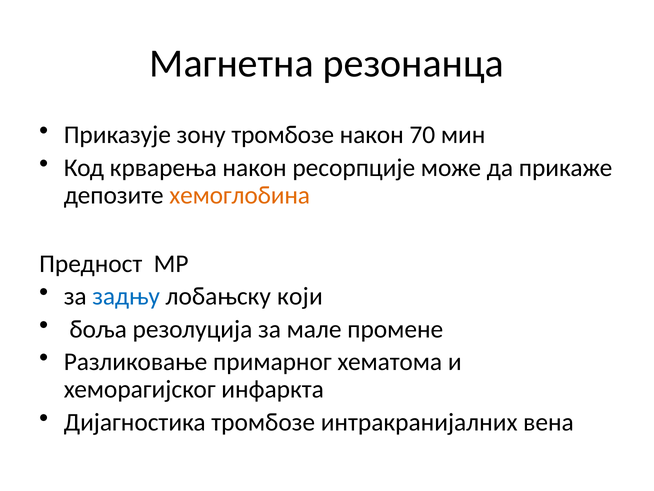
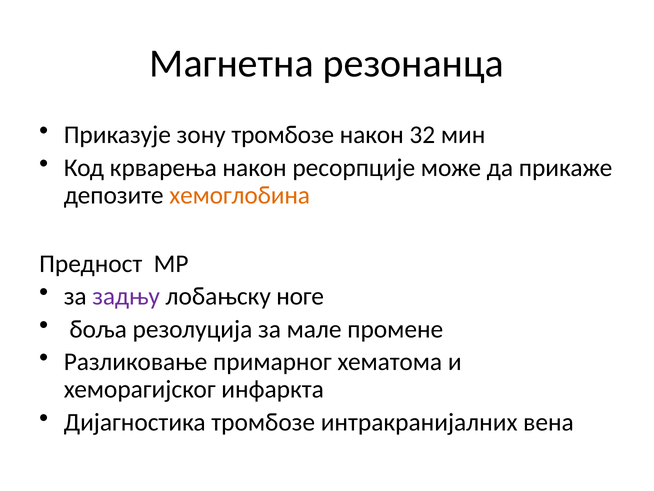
70: 70 -> 32
задњу colour: blue -> purple
који: који -> ноге
